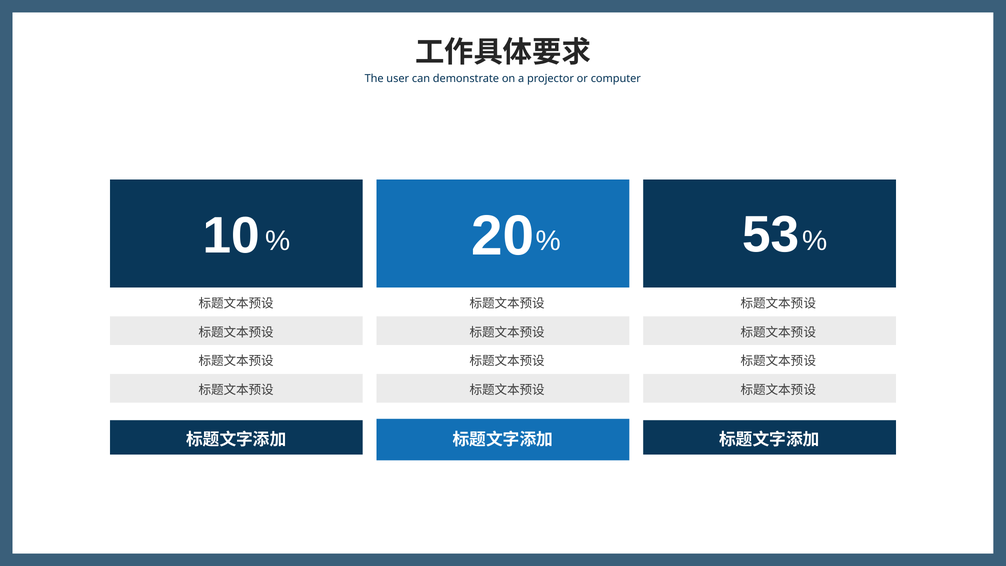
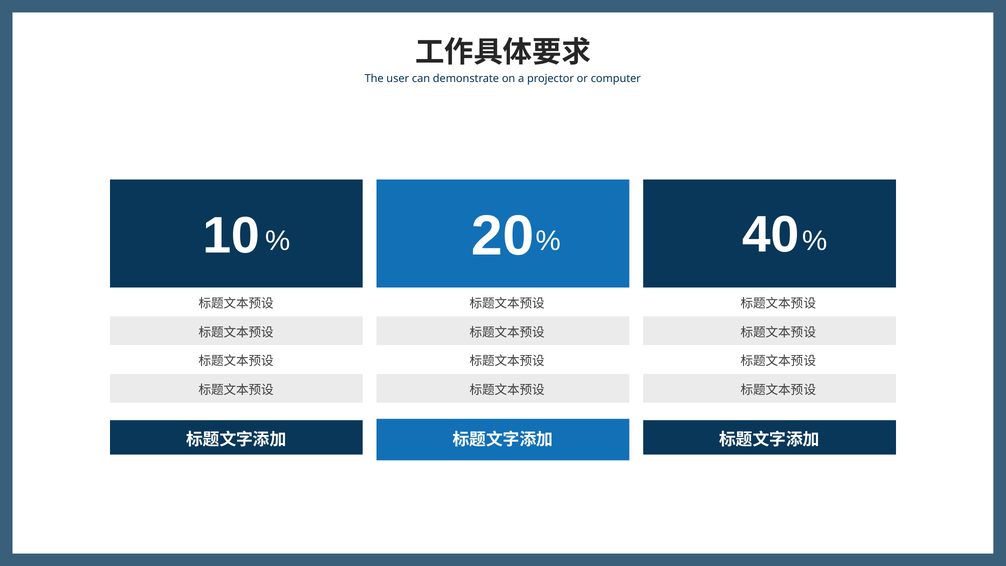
53: 53 -> 40
